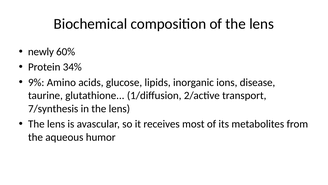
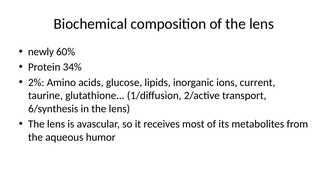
9%: 9% -> 2%
disease: disease -> current
7/synthesis: 7/synthesis -> 6/synthesis
